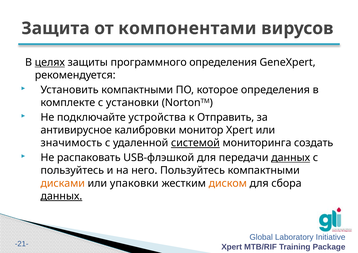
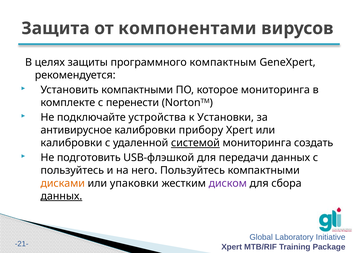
целях underline: present -> none
программного определения: определения -> компактным
которое определения: определения -> мониторинга
установки: установки -> перенести
Отправить: Отправить -> Установки
монитор: монитор -> прибору
значимость at (71, 143): значимость -> калибровки
распаковать: распаковать -> подготовить
данных at (291, 157) underline: present -> none
диском colour: orange -> purple
